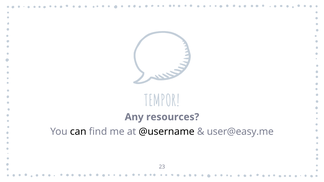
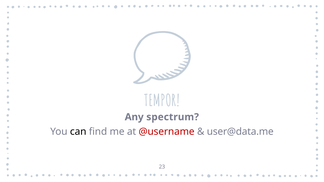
resources: resources -> spectrum
@username colour: black -> red
user@easy.me: user@easy.me -> user@data.me
